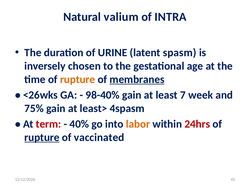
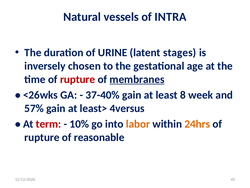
valium: valium -> vessels
spasm: spasm -> stages
rupture at (78, 79) colour: orange -> red
98-40%: 98-40% -> 37-40%
7: 7 -> 8
75%: 75% -> 57%
4spasm: 4spasm -> 4versus
40%: 40% -> 10%
24hrs colour: red -> orange
rupture at (42, 137) underline: present -> none
vaccinated: vaccinated -> reasonable
